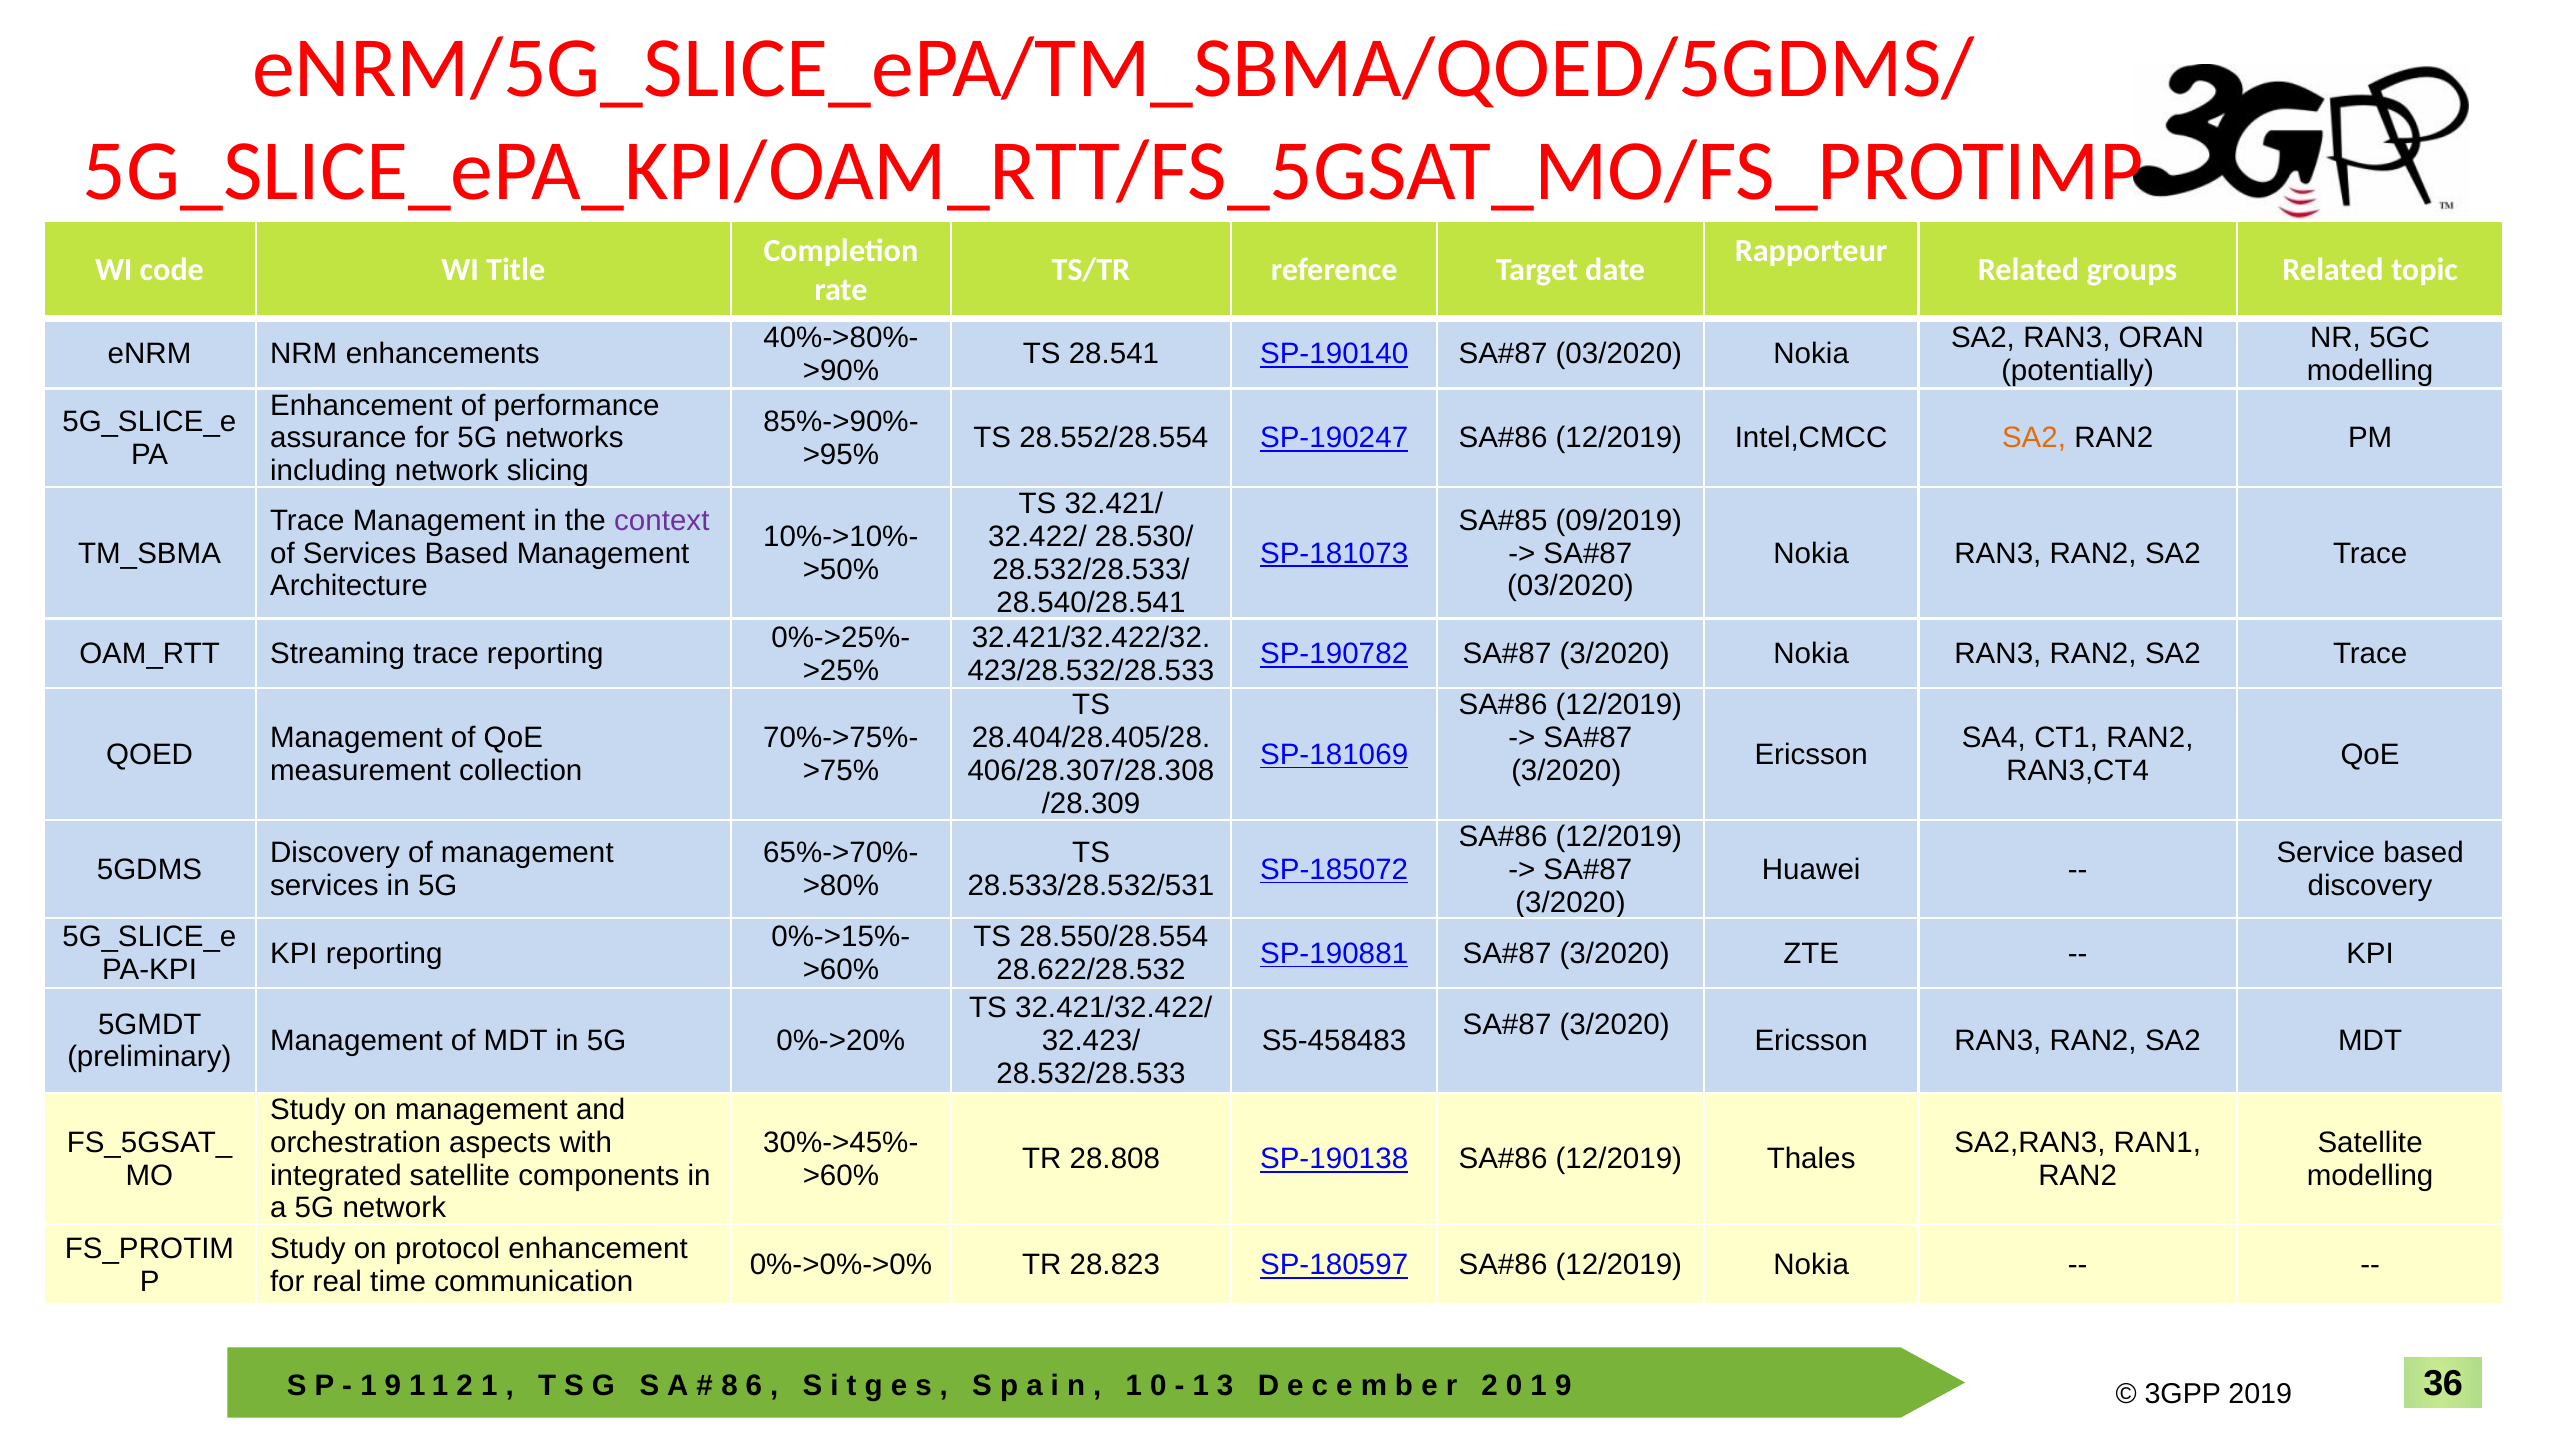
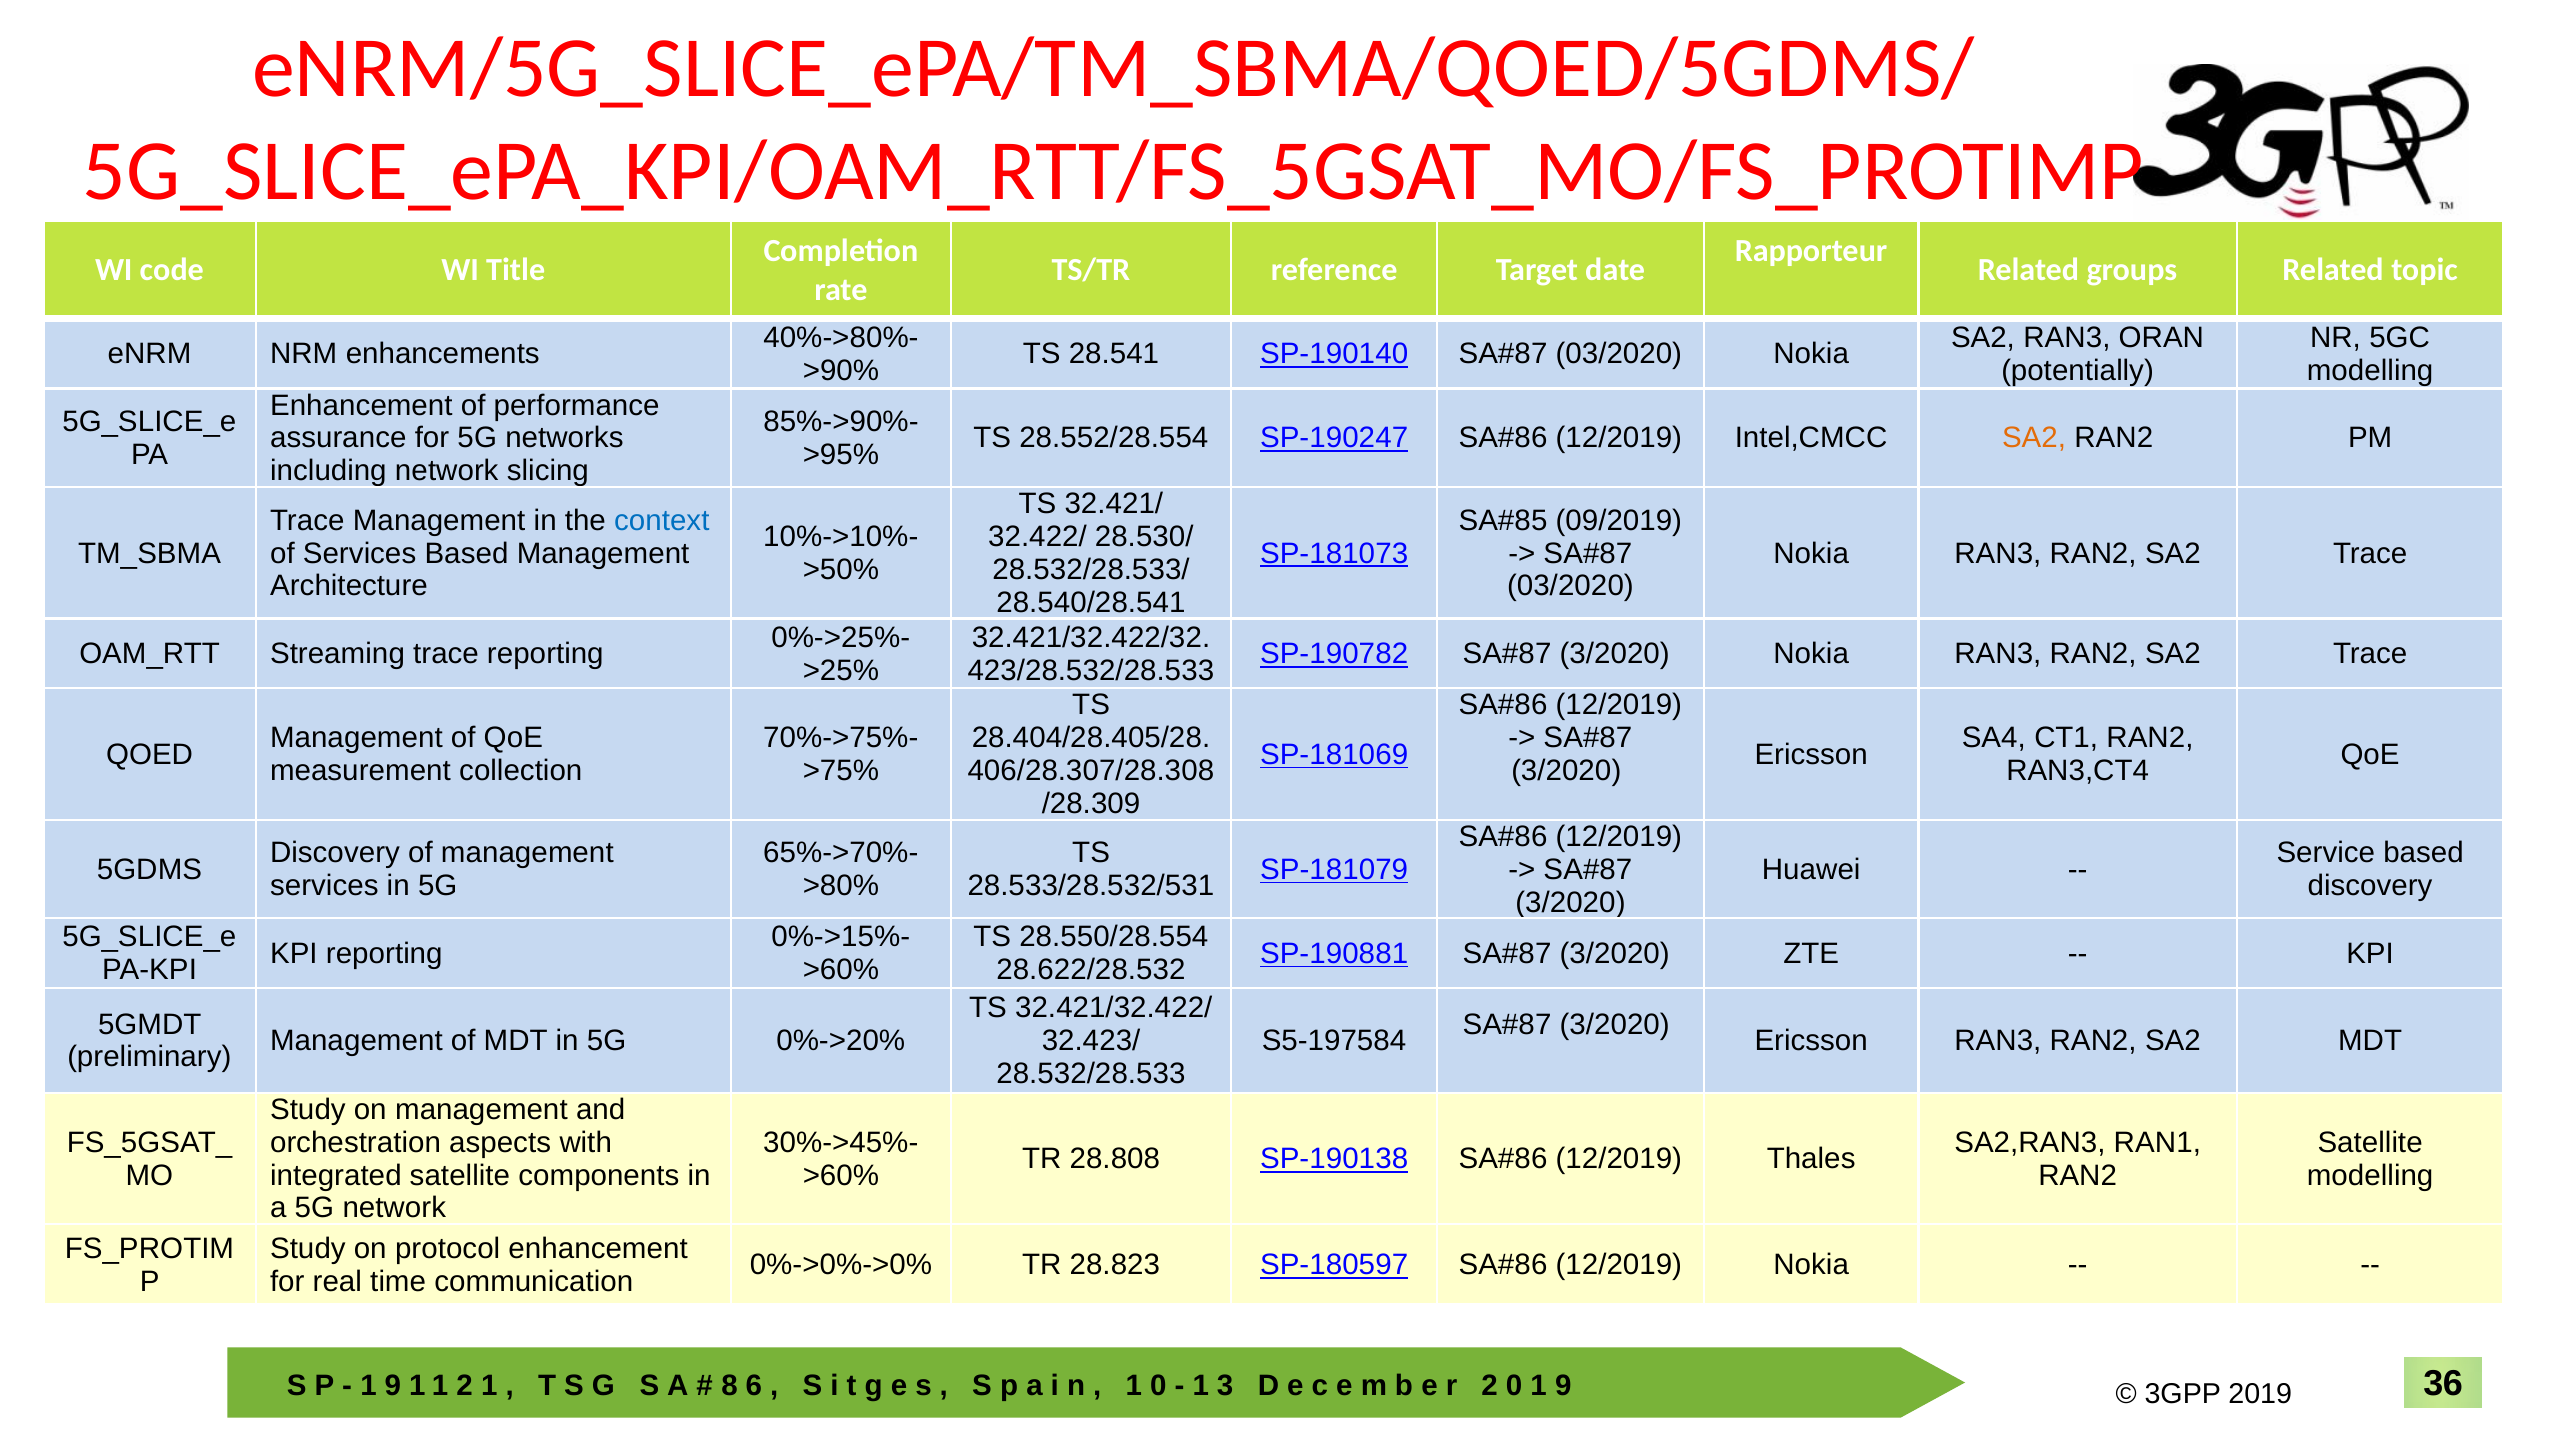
context colour: purple -> blue
SP-185072: SP-185072 -> SP-181079
S5-458483: S5-458483 -> S5-197584
